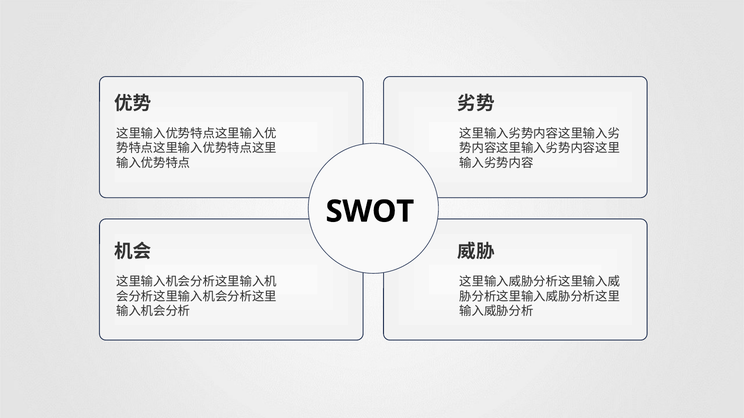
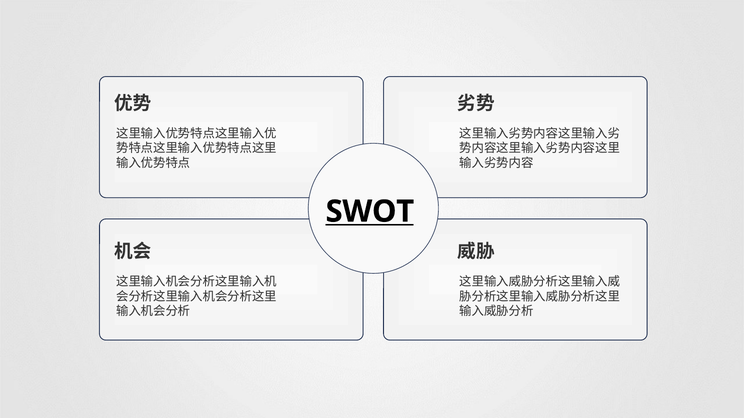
SWOT underline: none -> present
